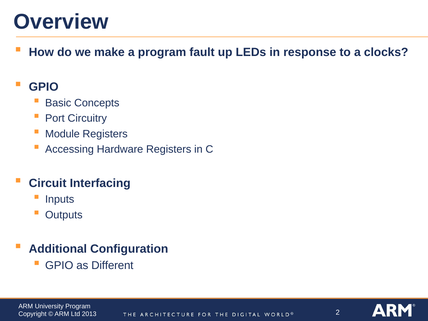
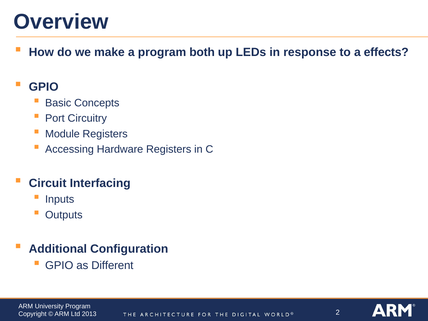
fault: fault -> both
clocks: clocks -> effects
